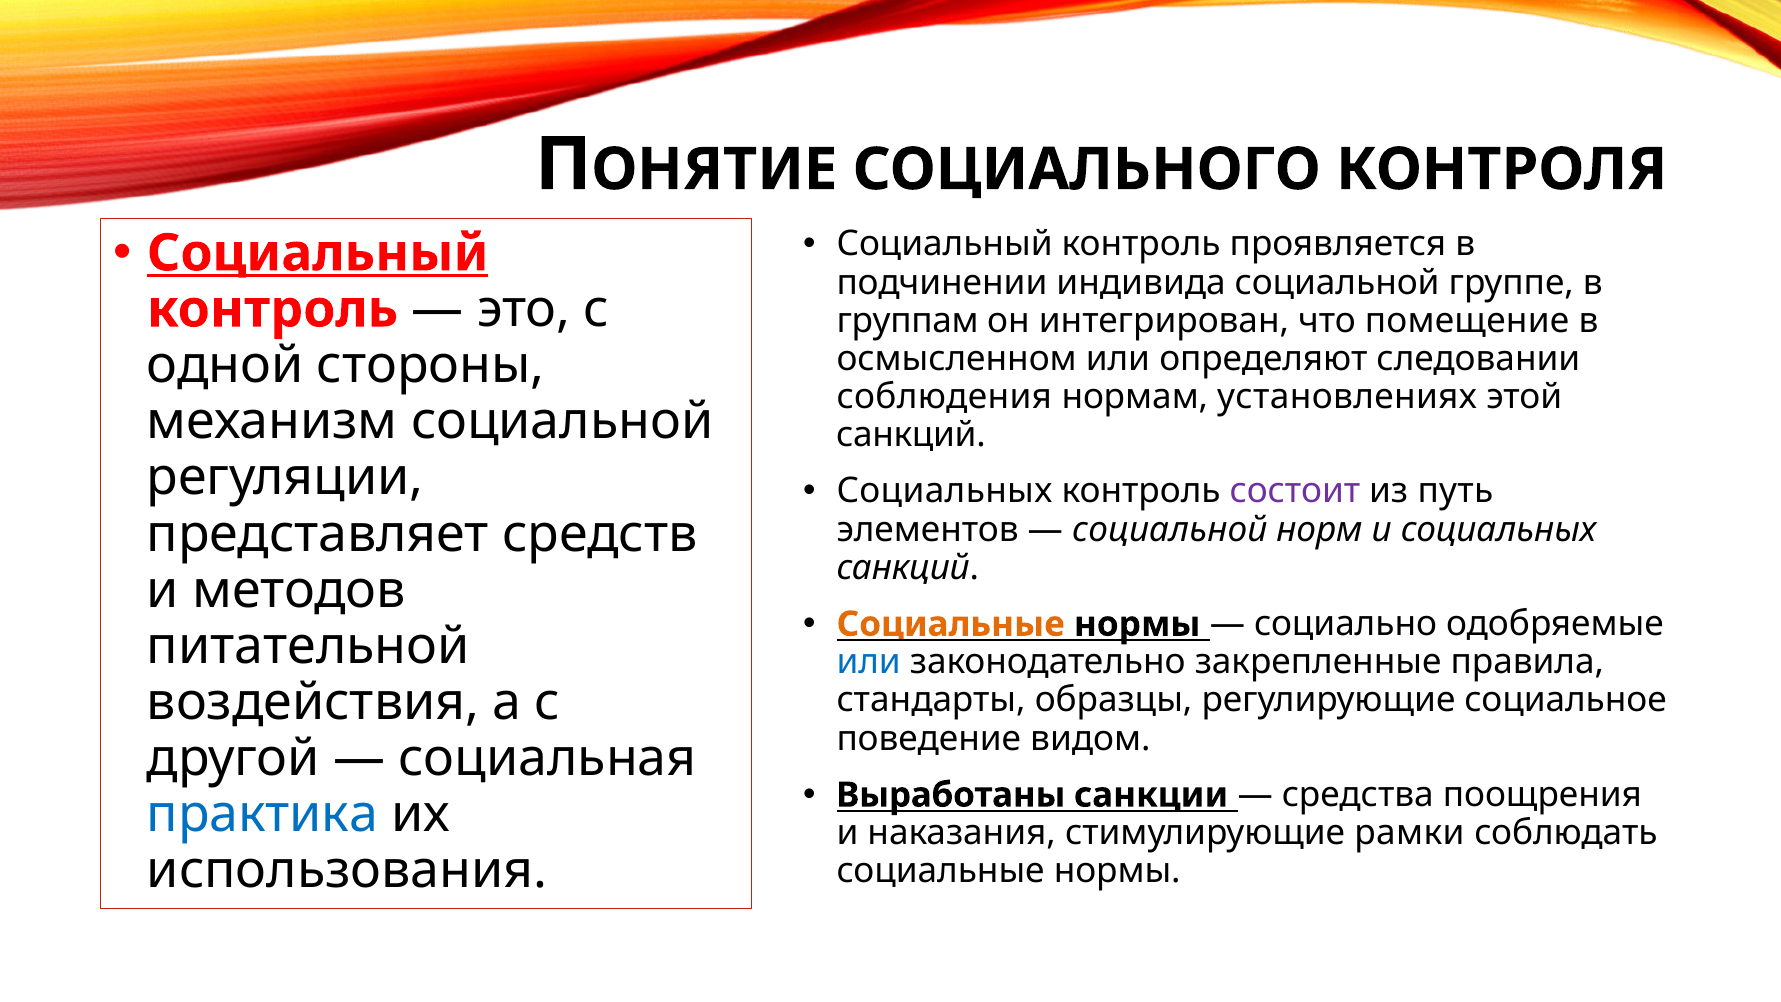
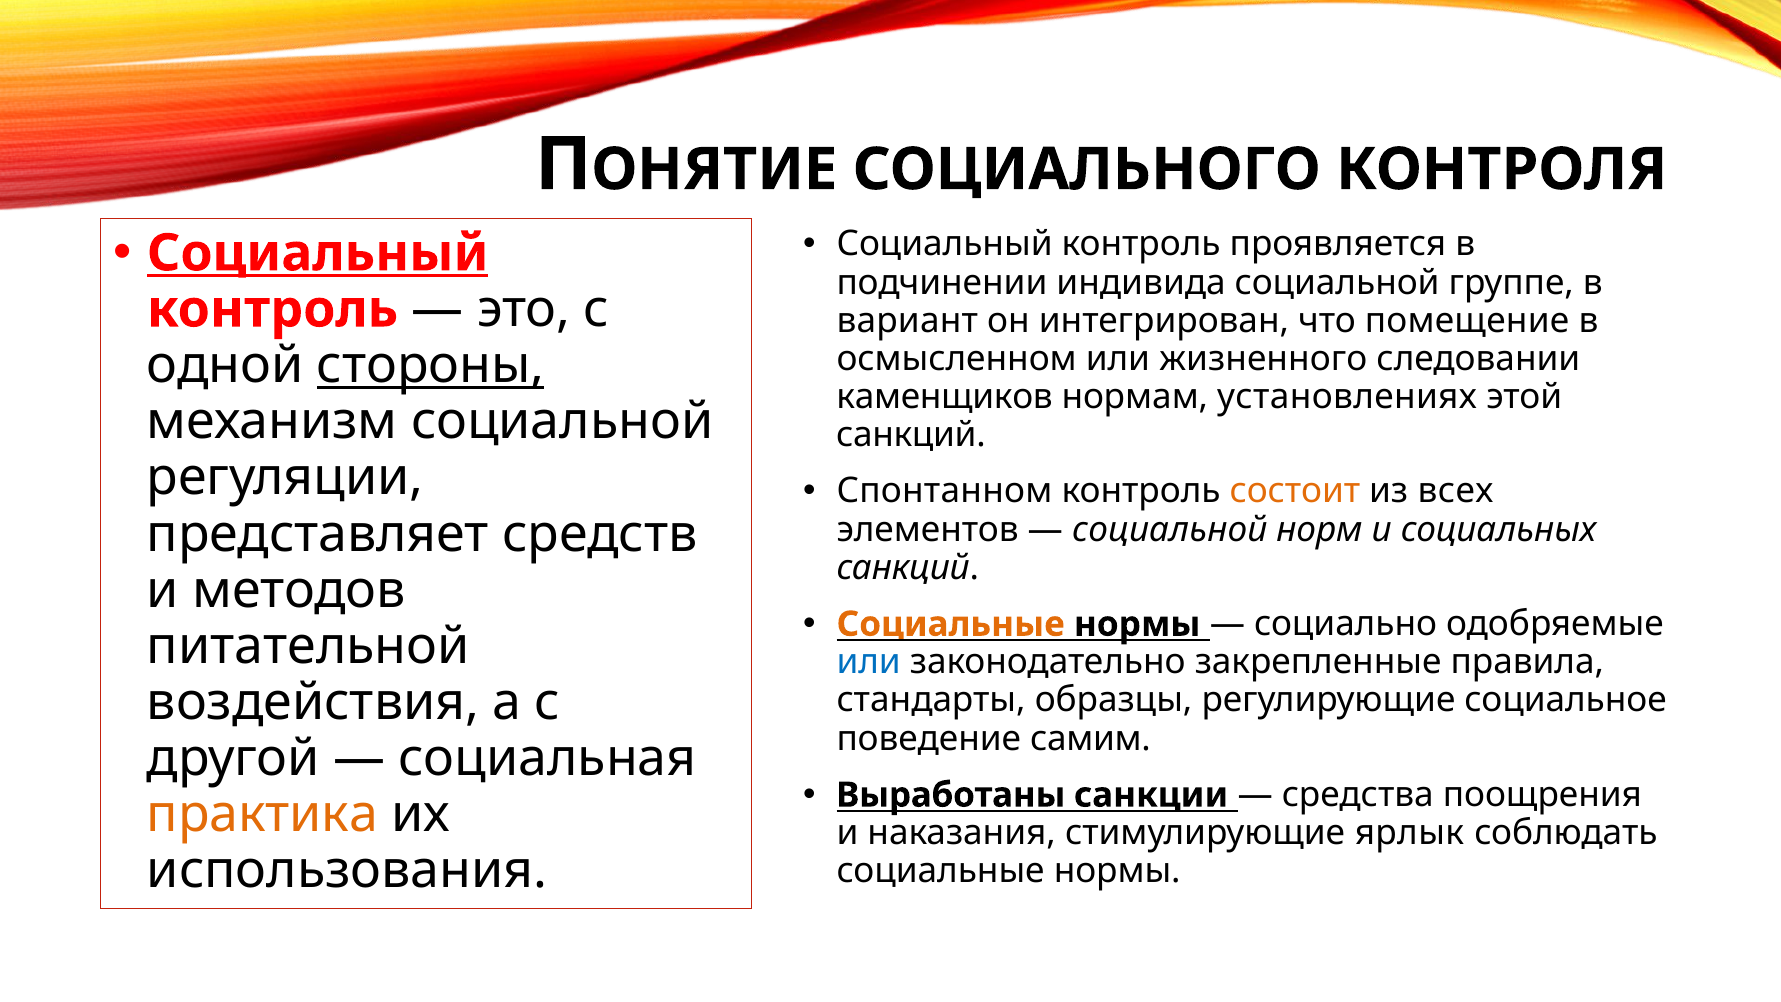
группам: группам -> вариант
определяют: определяют -> жизненного
стороны underline: none -> present
соблюдения: соблюдения -> каменщиков
Социальных at (944, 491): Социальных -> Спонтанном
состоит colour: purple -> orange
путь: путь -> всех
видом: видом -> самим
практика colour: blue -> orange
рамки: рамки -> ярлык
